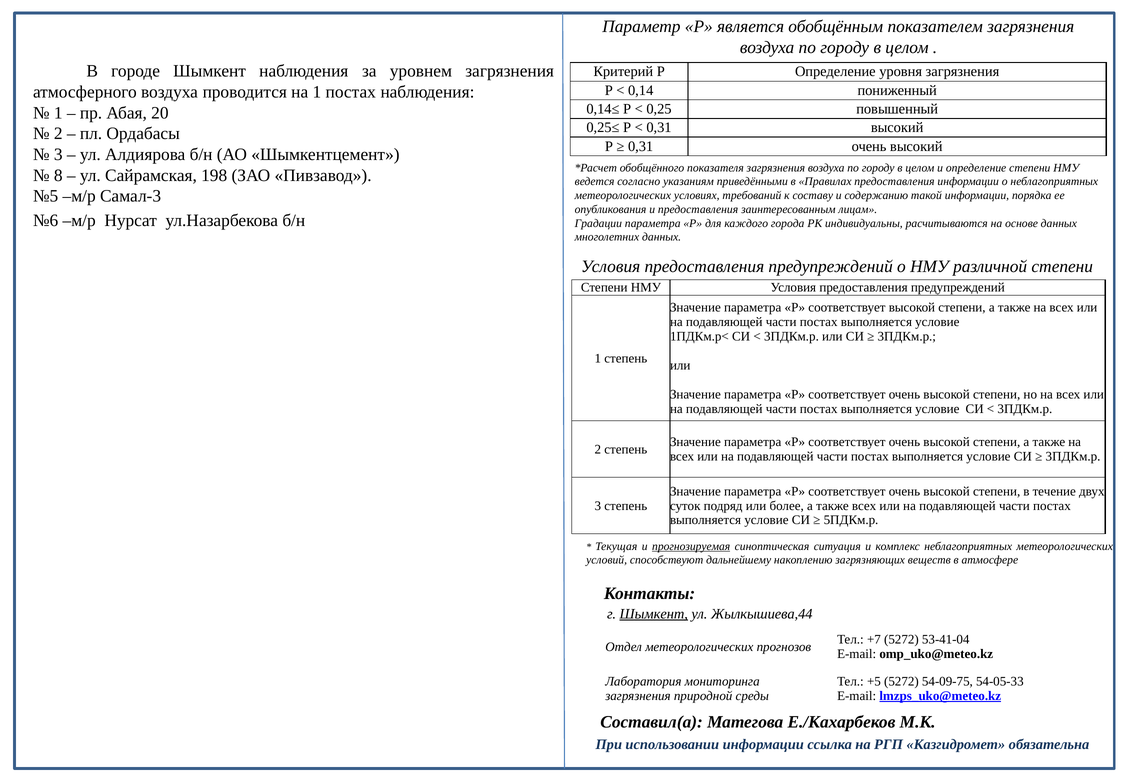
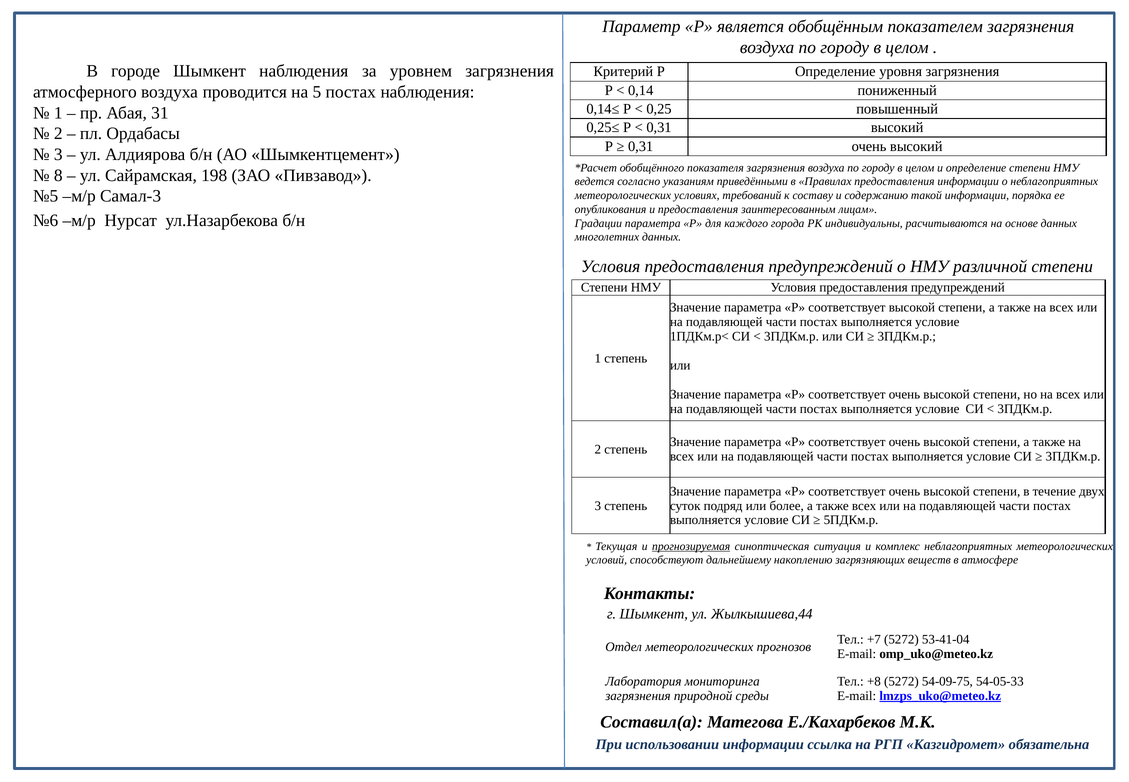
на 1: 1 -> 5
20: 20 -> 31
Шымкент at (654, 614) underline: present -> none
+5: +5 -> +8
